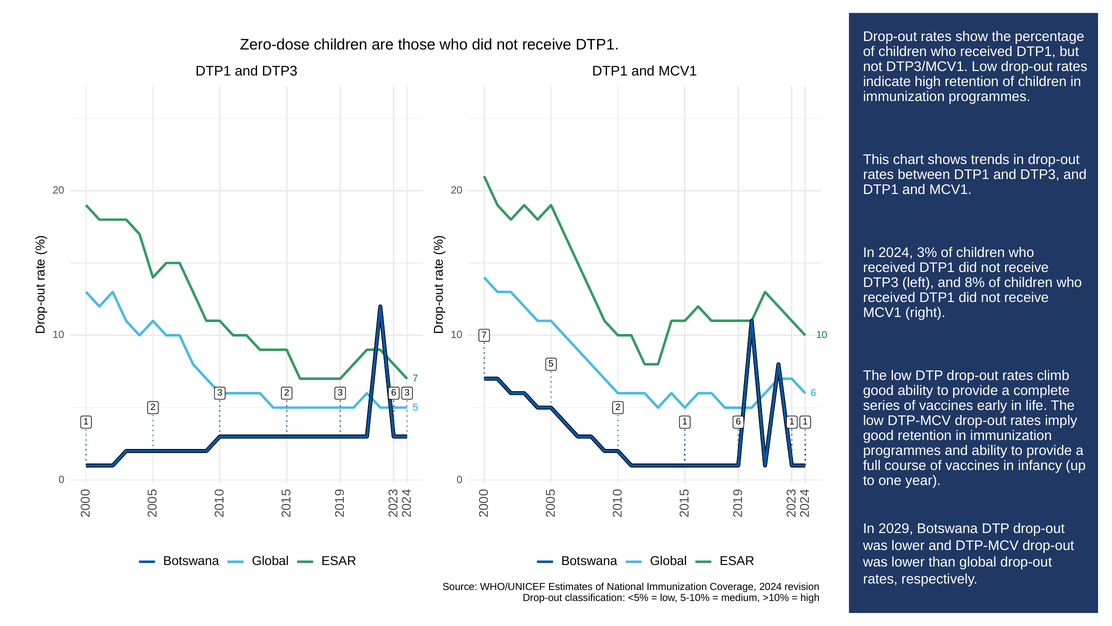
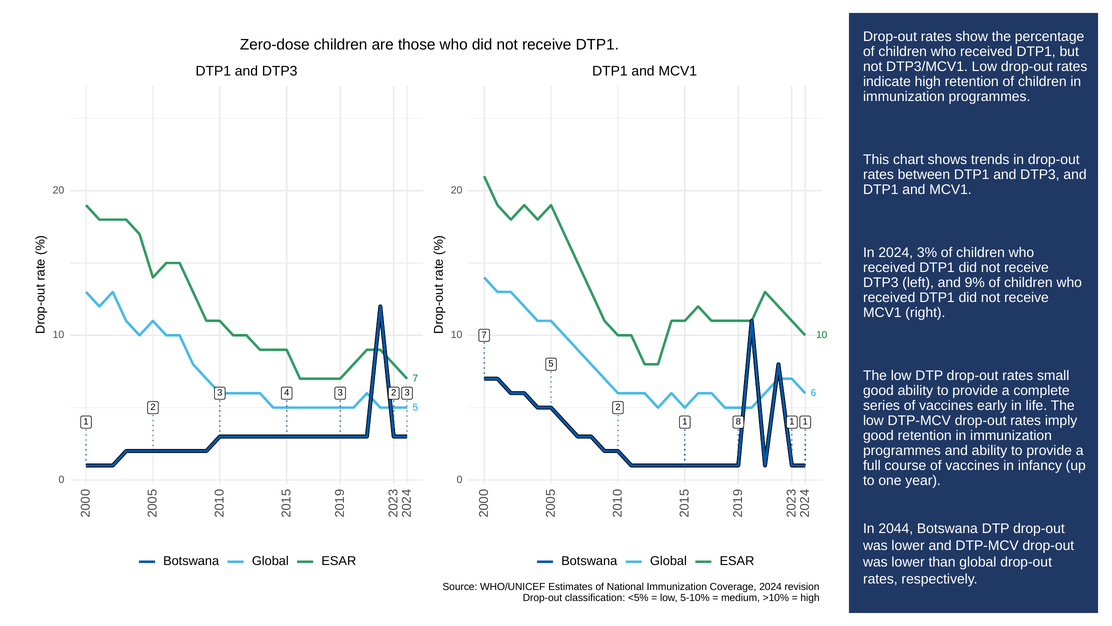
8%: 8% -> 9%
climb: climb -> small
2 at (287, 393): 2 -> 4
6 at (394, 393): 6 -> 2
6 at (738, 421): 6 -> 8
2029: 2029 -> 2044
